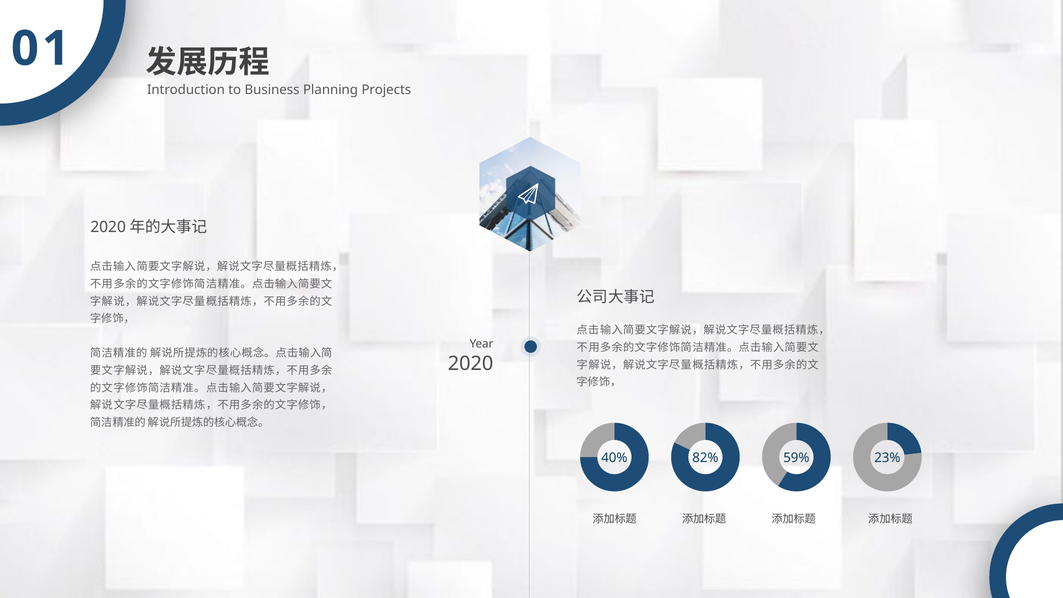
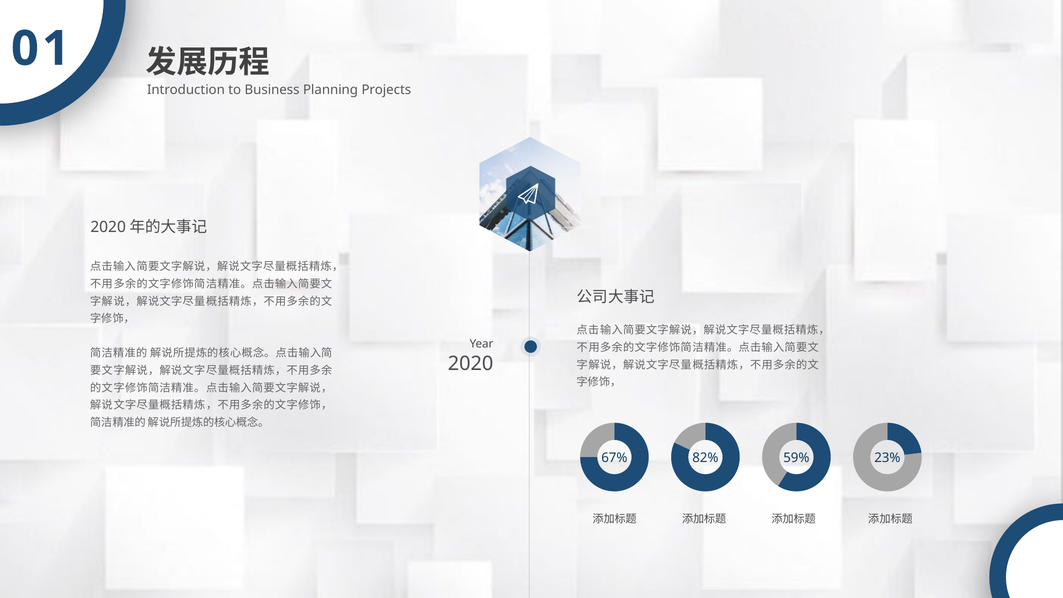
40%: 40% -> 67%
